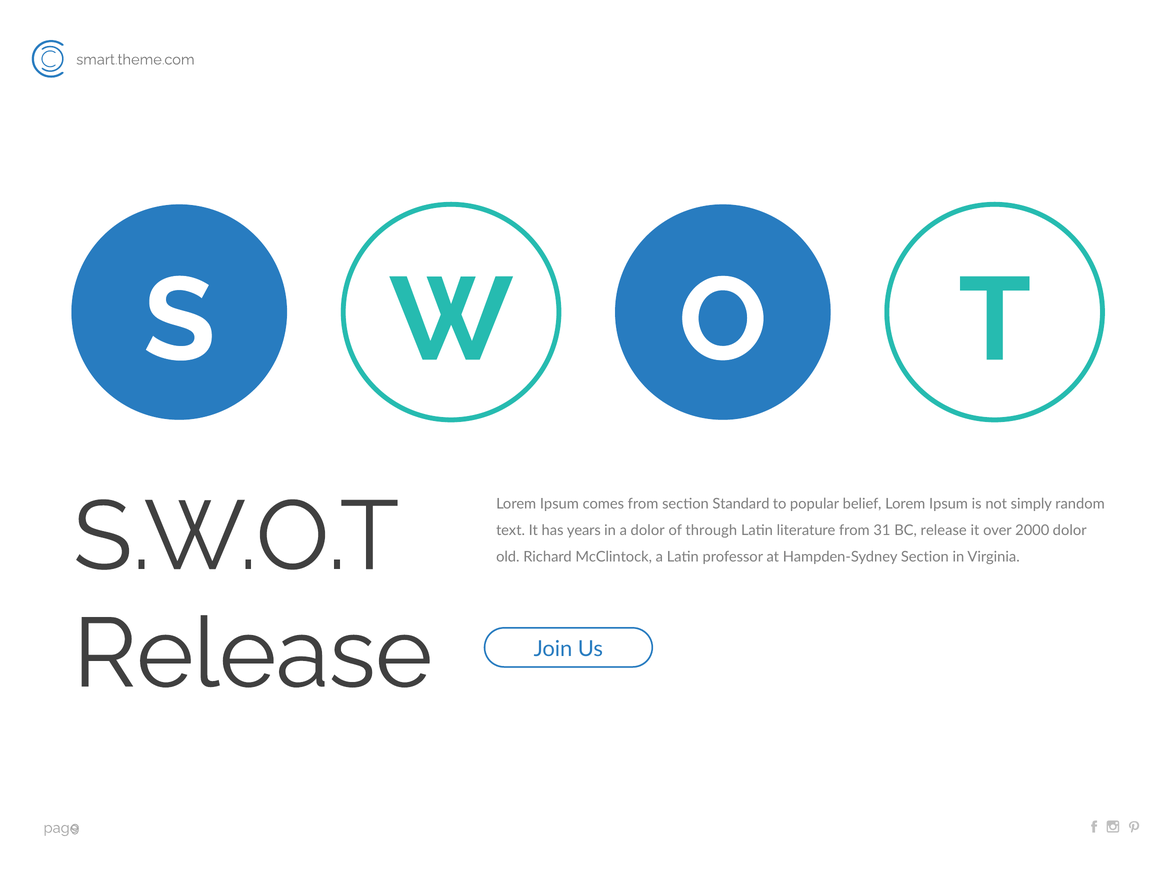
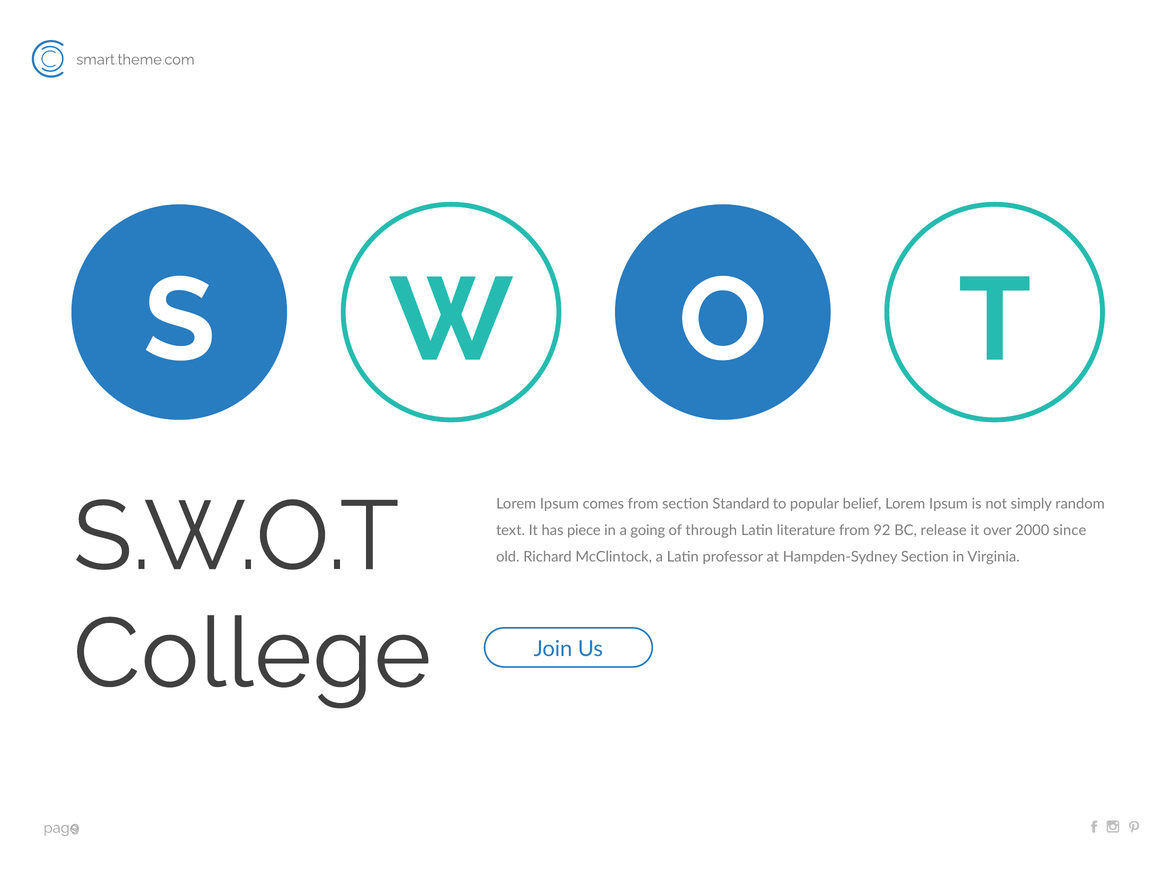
years: years -> piece
a dolor: dolor -> going
31: 31 -> 92
2000 dolor: dolor -> since
Release at (253, 655): Release -> College
